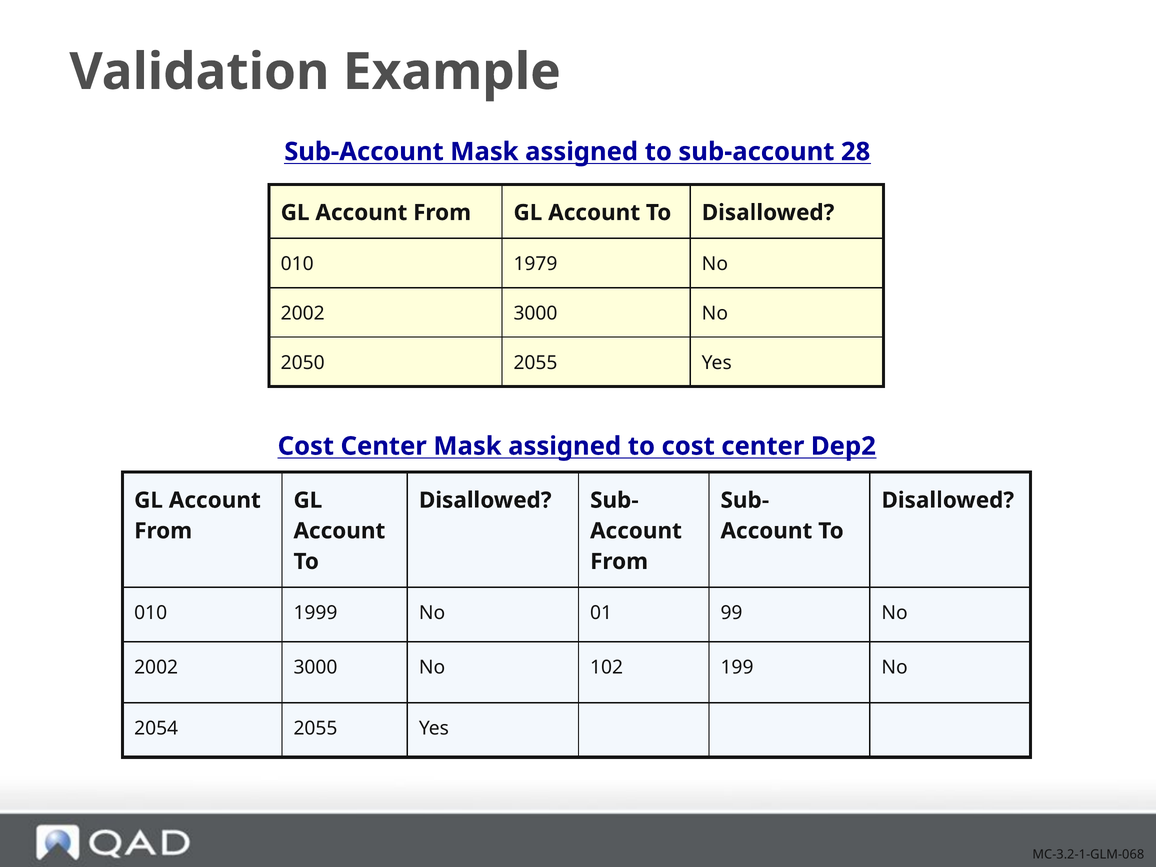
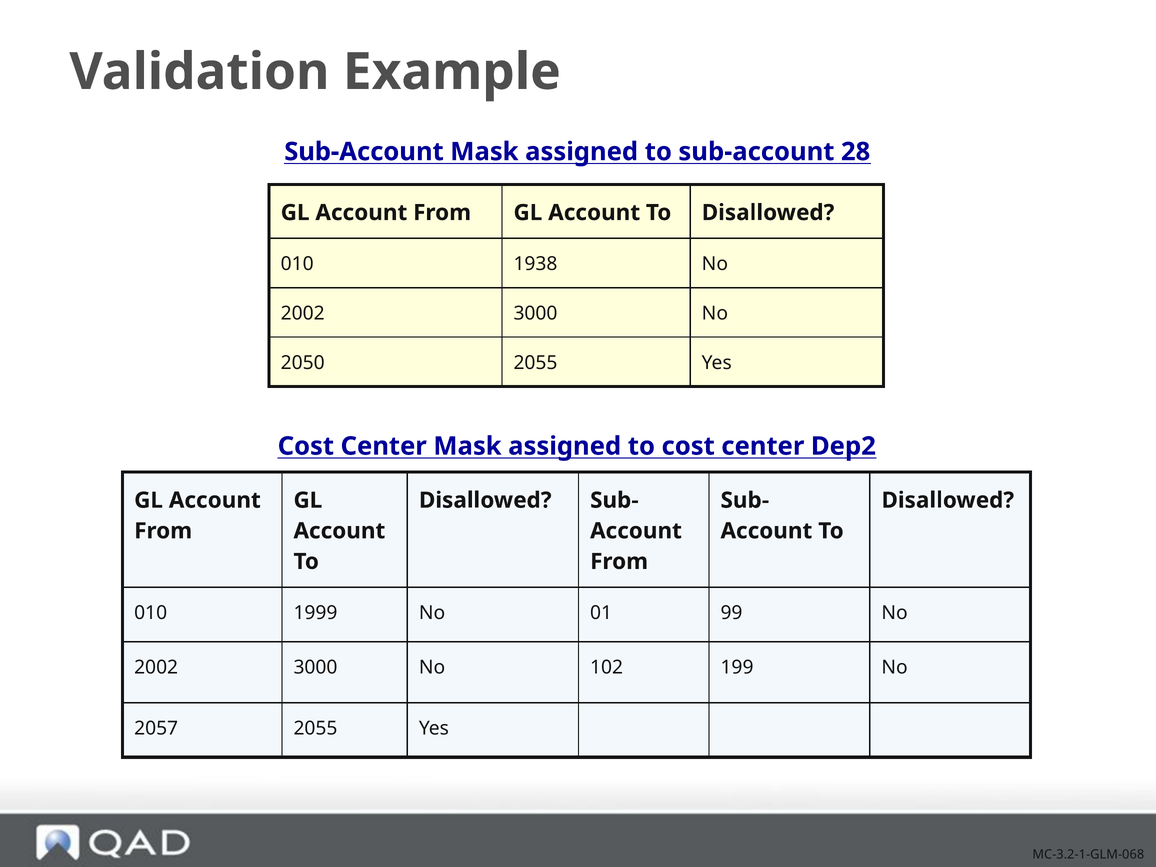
1979: 1979 -> 1938
2054: 2054 -> 2057
